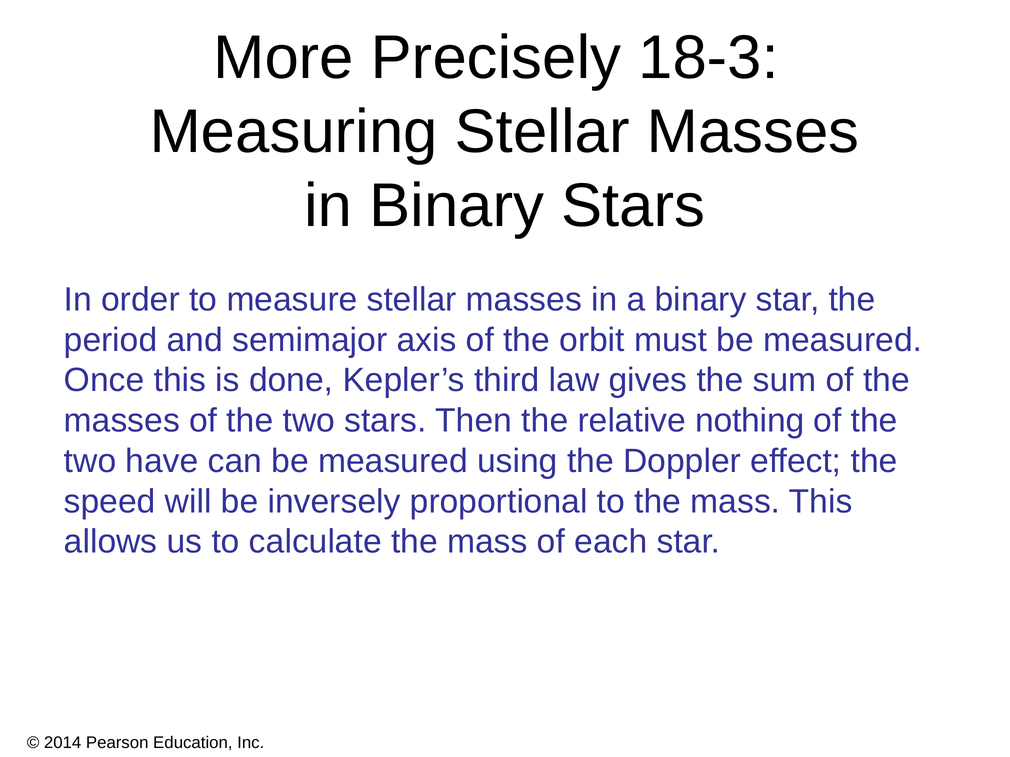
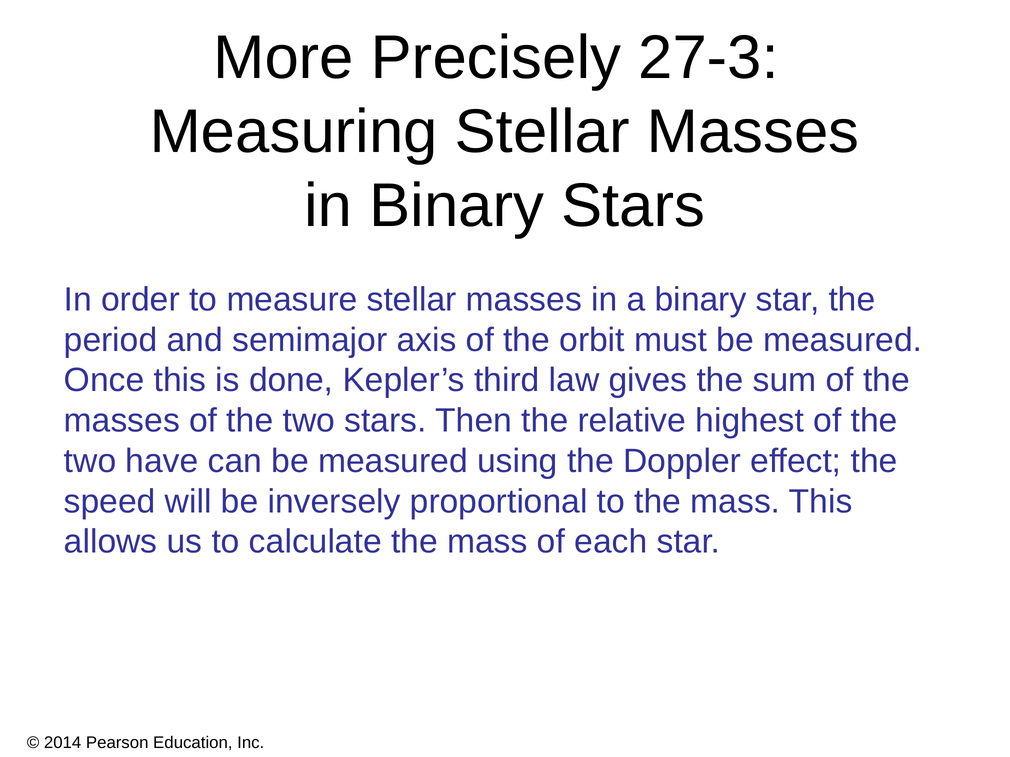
18-3: 18-3 -> 27-3
nothing: nothing -> highest
